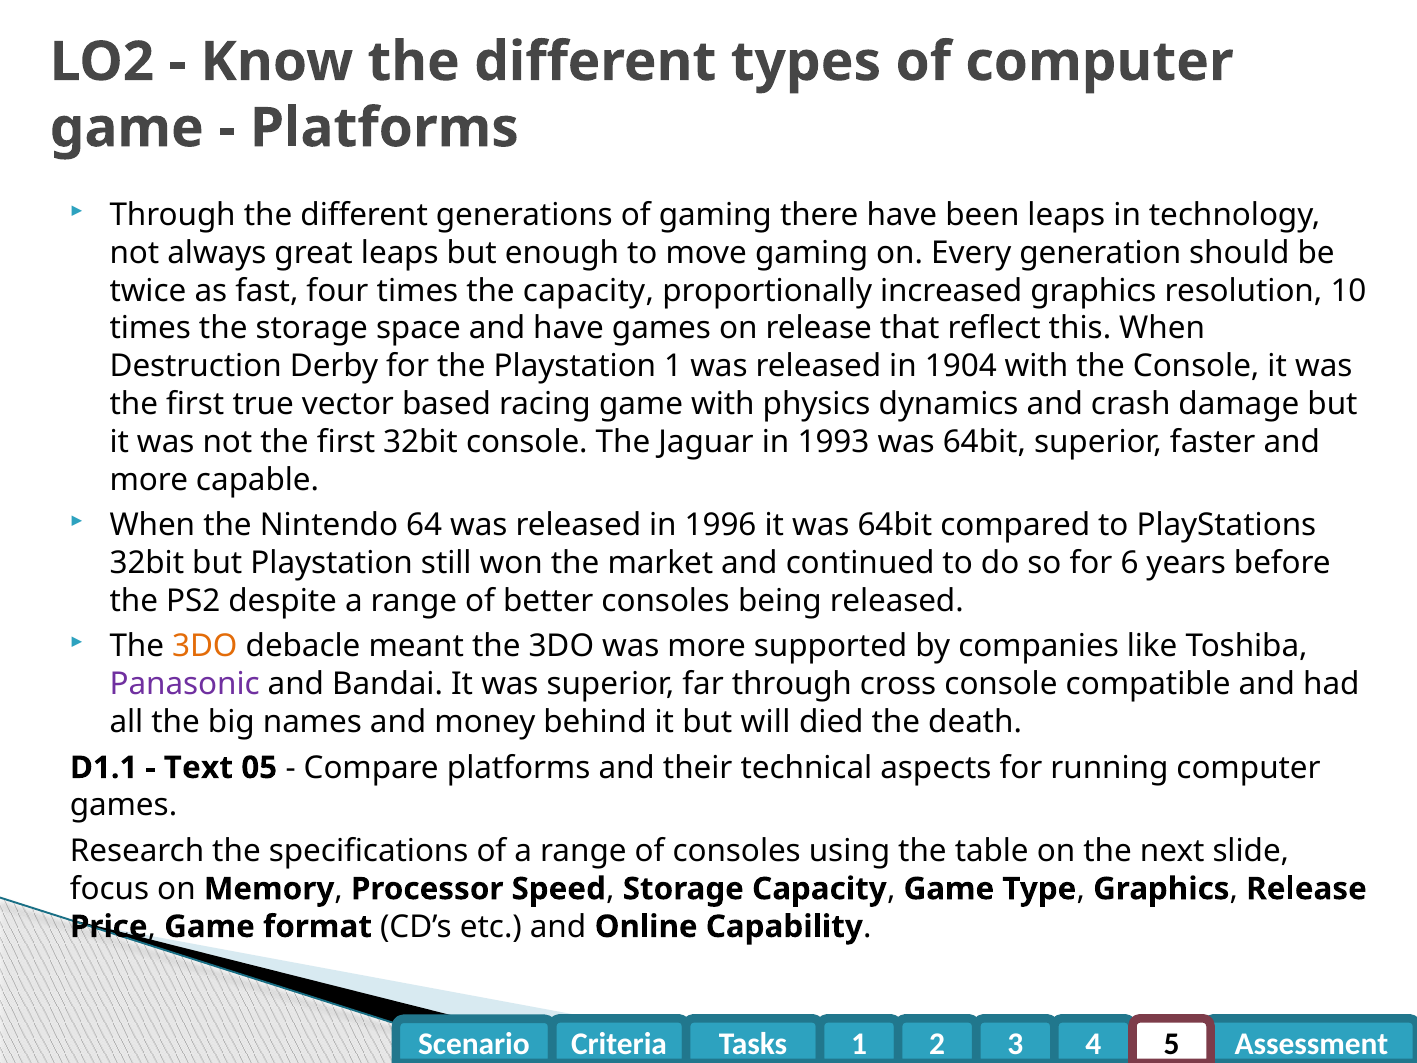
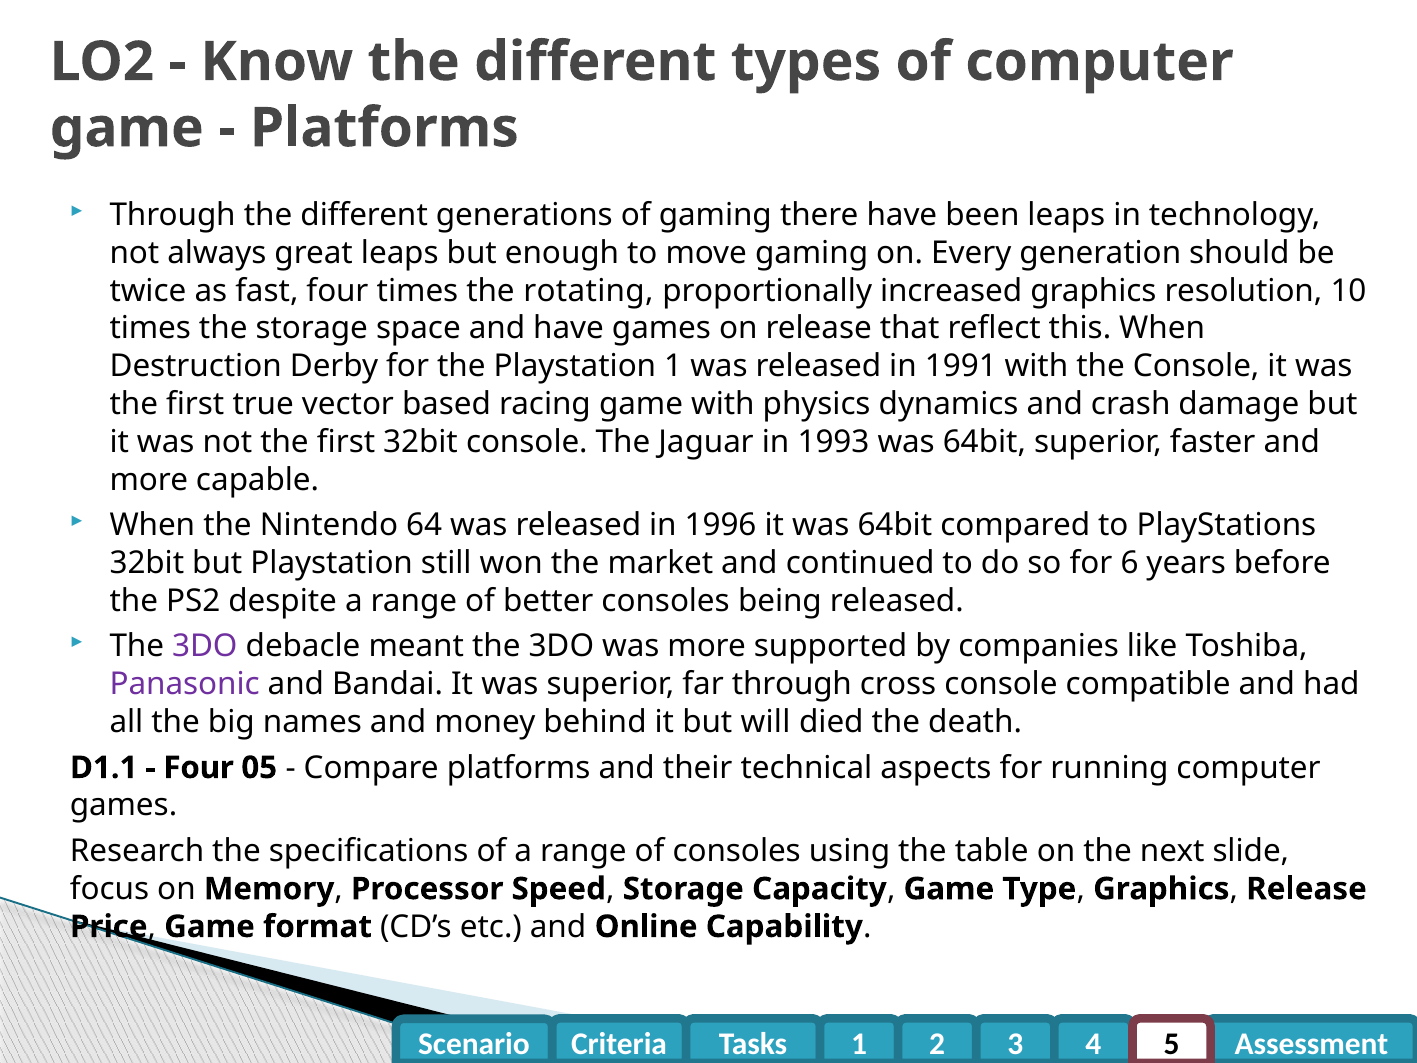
the capacity: capacity -> rotating
1904: 1904 -> 1991
3DO at (205, 646) colour: orange -> purple
Text at (198, 768): Text -> Four
